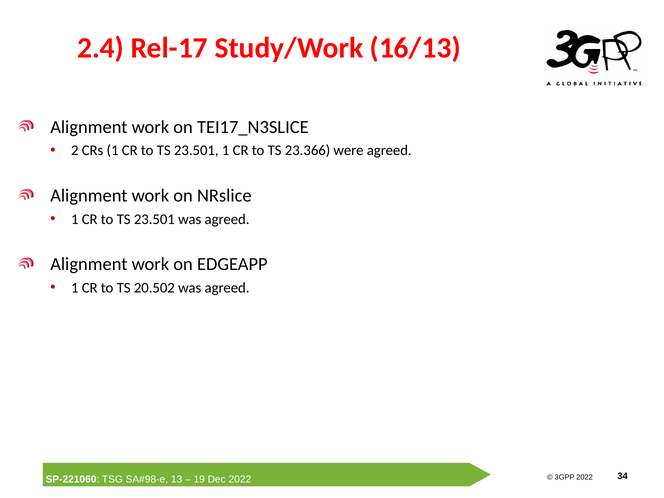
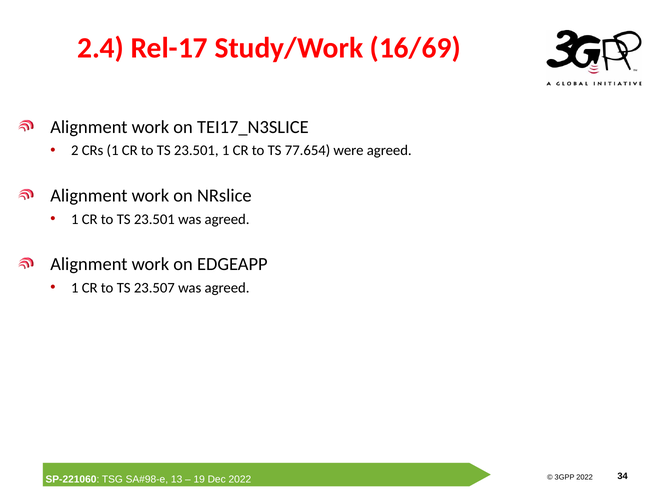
16/13: 16/13 -> 16/69
23.366: 23.366 -> 77.654
20.502: 20.502 -> 23.507
